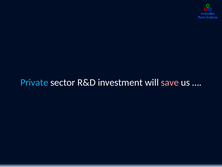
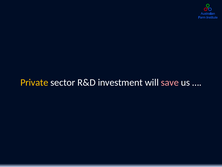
Private colour: light blue -> yellow
